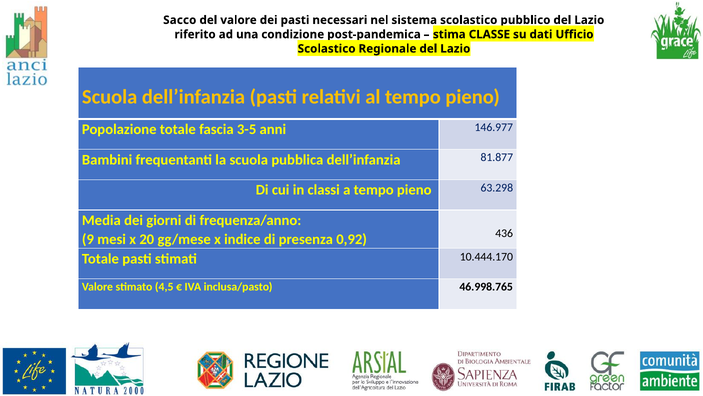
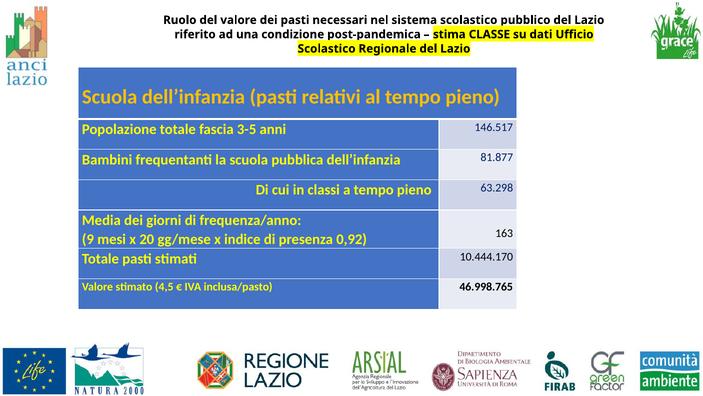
Sacco: Sacco -> Ruolo
146.977: 146.977 -> 146.517
436: 436 -> 163
